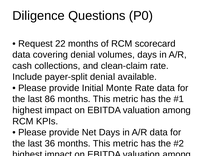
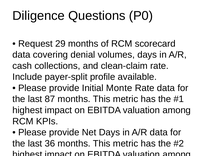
22: 22 -> 29
payer-split denial: denial -> profile
86: 86 -> 87
